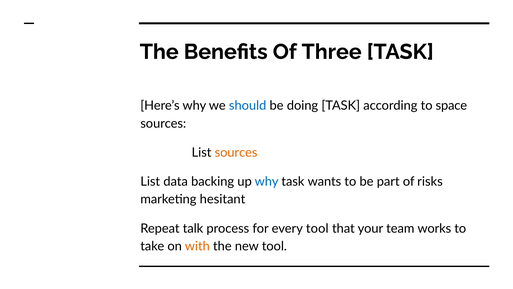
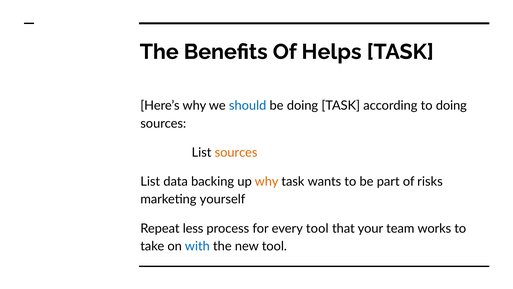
Three: Three -> Helps
to space: space -> doing
why at (267, 181) colour: blue -> orange
hesitant: hesitant -> yourself
talk: talk -> less
with colour: orange -> blue
